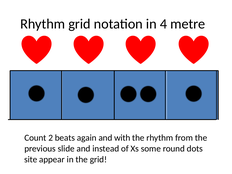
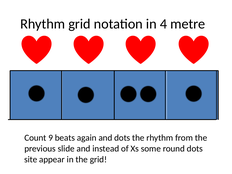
2: 2 -> 9
and with: with -> dots
